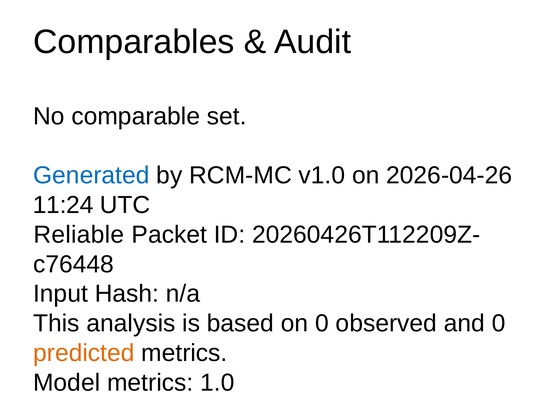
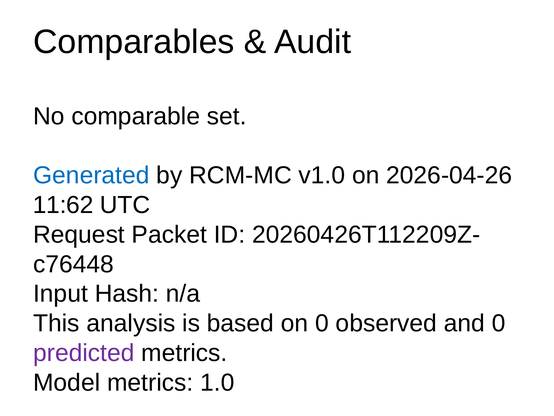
11:24: 11:24 -> 11:62
Reliable: Reliable -> Request
predicted colour: orange -> purple
